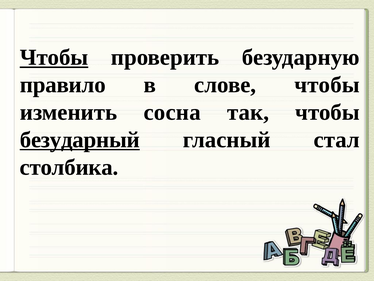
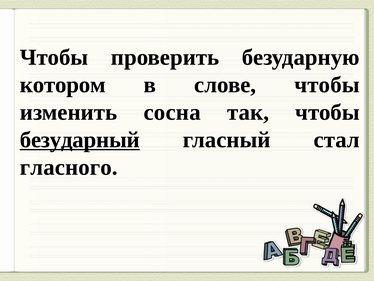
Чтобы at (54, 57) underline: present -> none
правило: правило -> котором
столбика: столбика -> гласного
